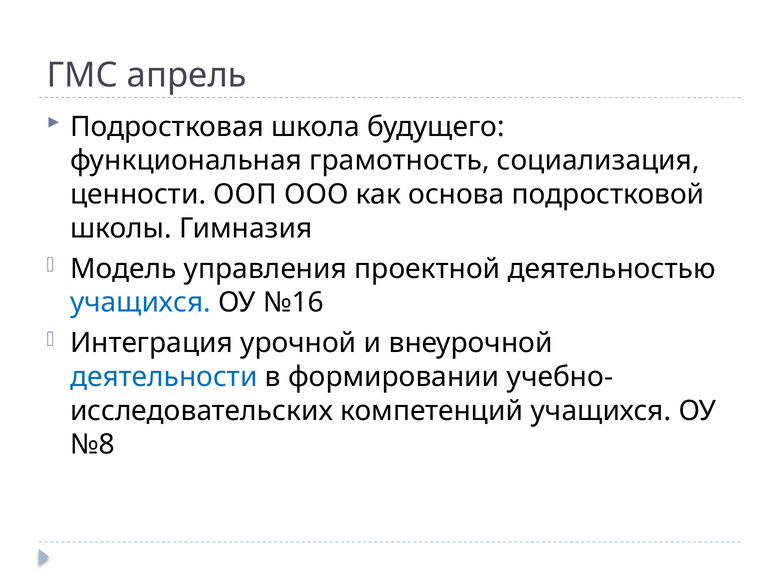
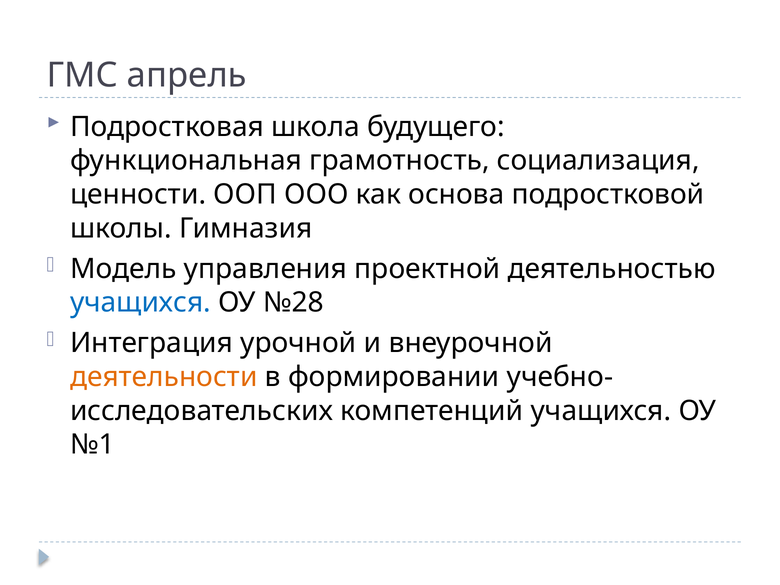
№16: №16 -> №28
деятельности colour: blue -> orange
№8: №8 -> №1
